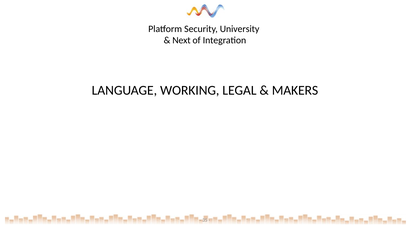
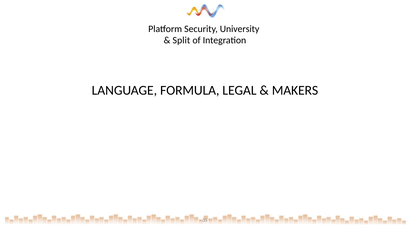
Next: Next -> Split
WORKING: WORKING -> FORMULA
